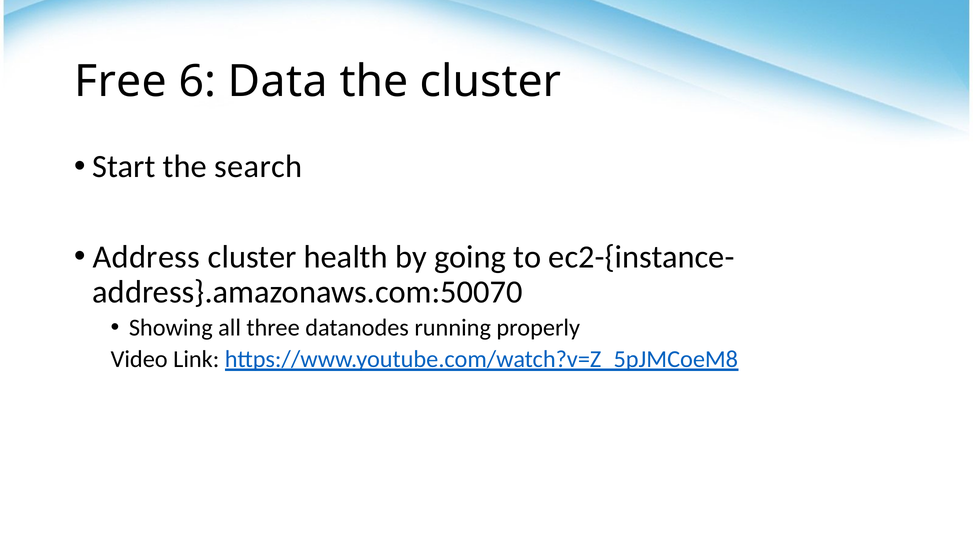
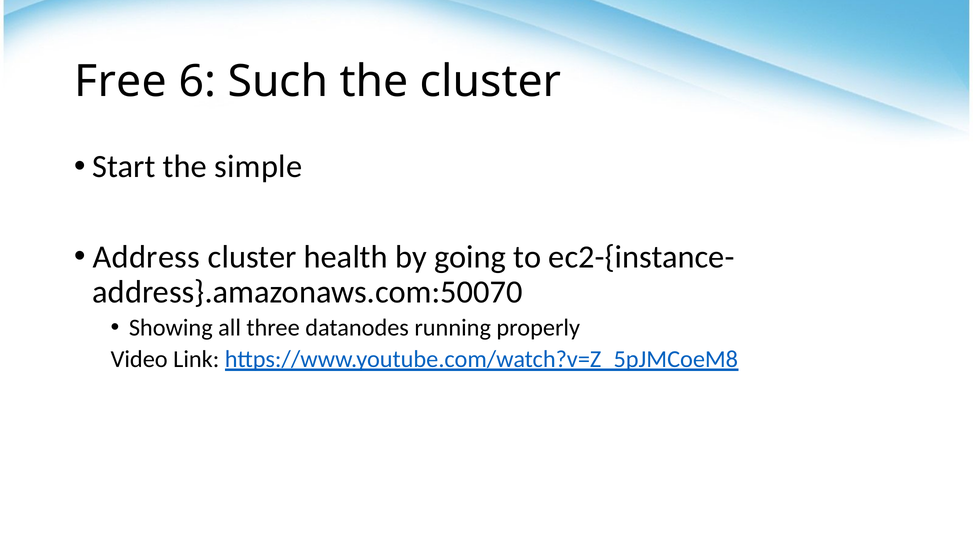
Data: Data -> Such
search: search -> simple
